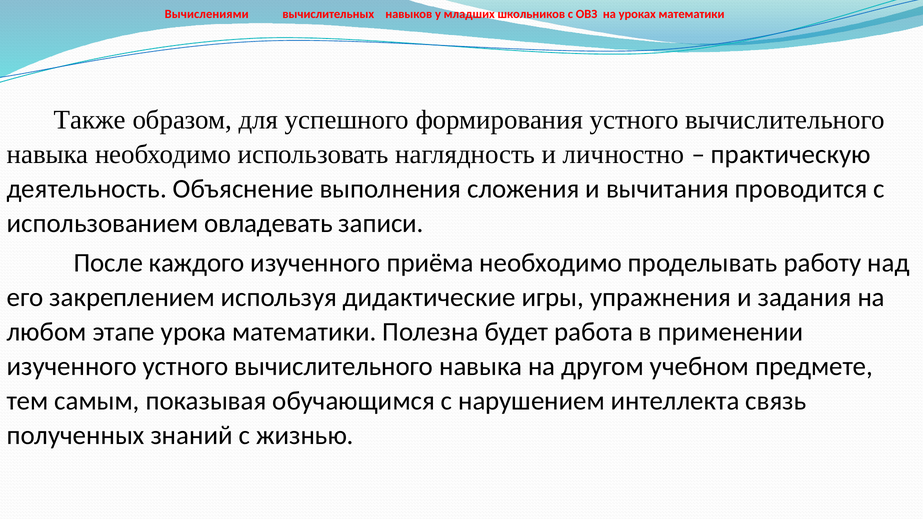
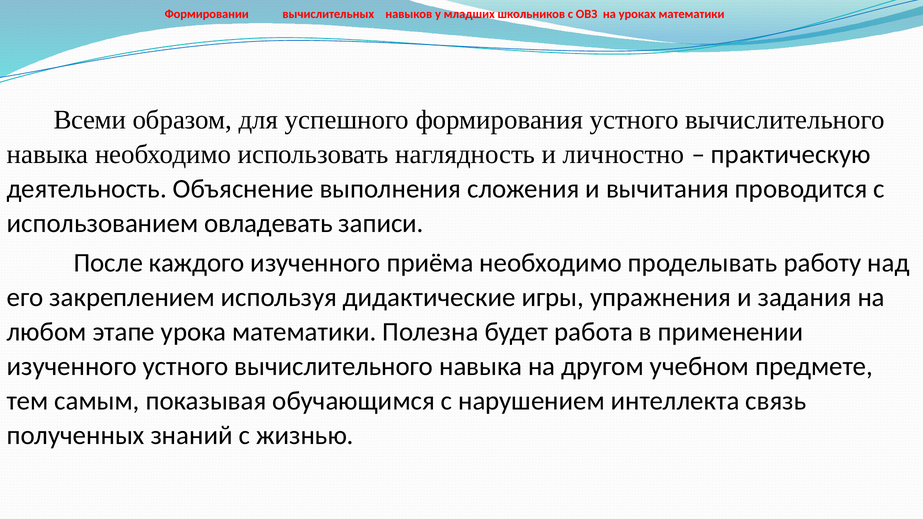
Вычислениями: Вычислениями -> Формировании
Также: Также -> Всеми
